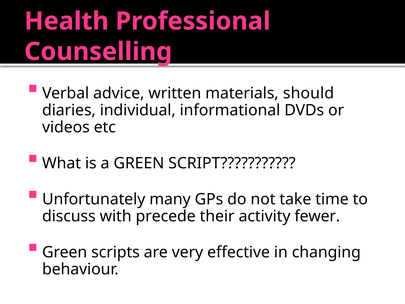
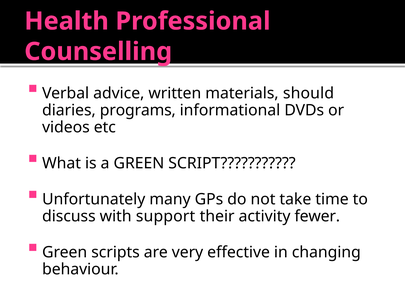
individual: individual -> programs
precede: precede -> support
